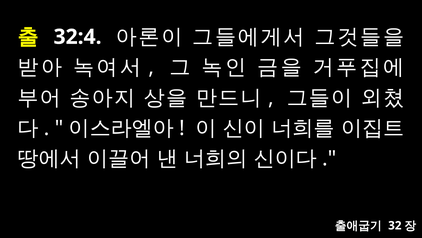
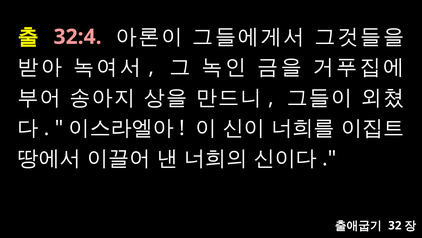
32:4 colour: white -> pink
